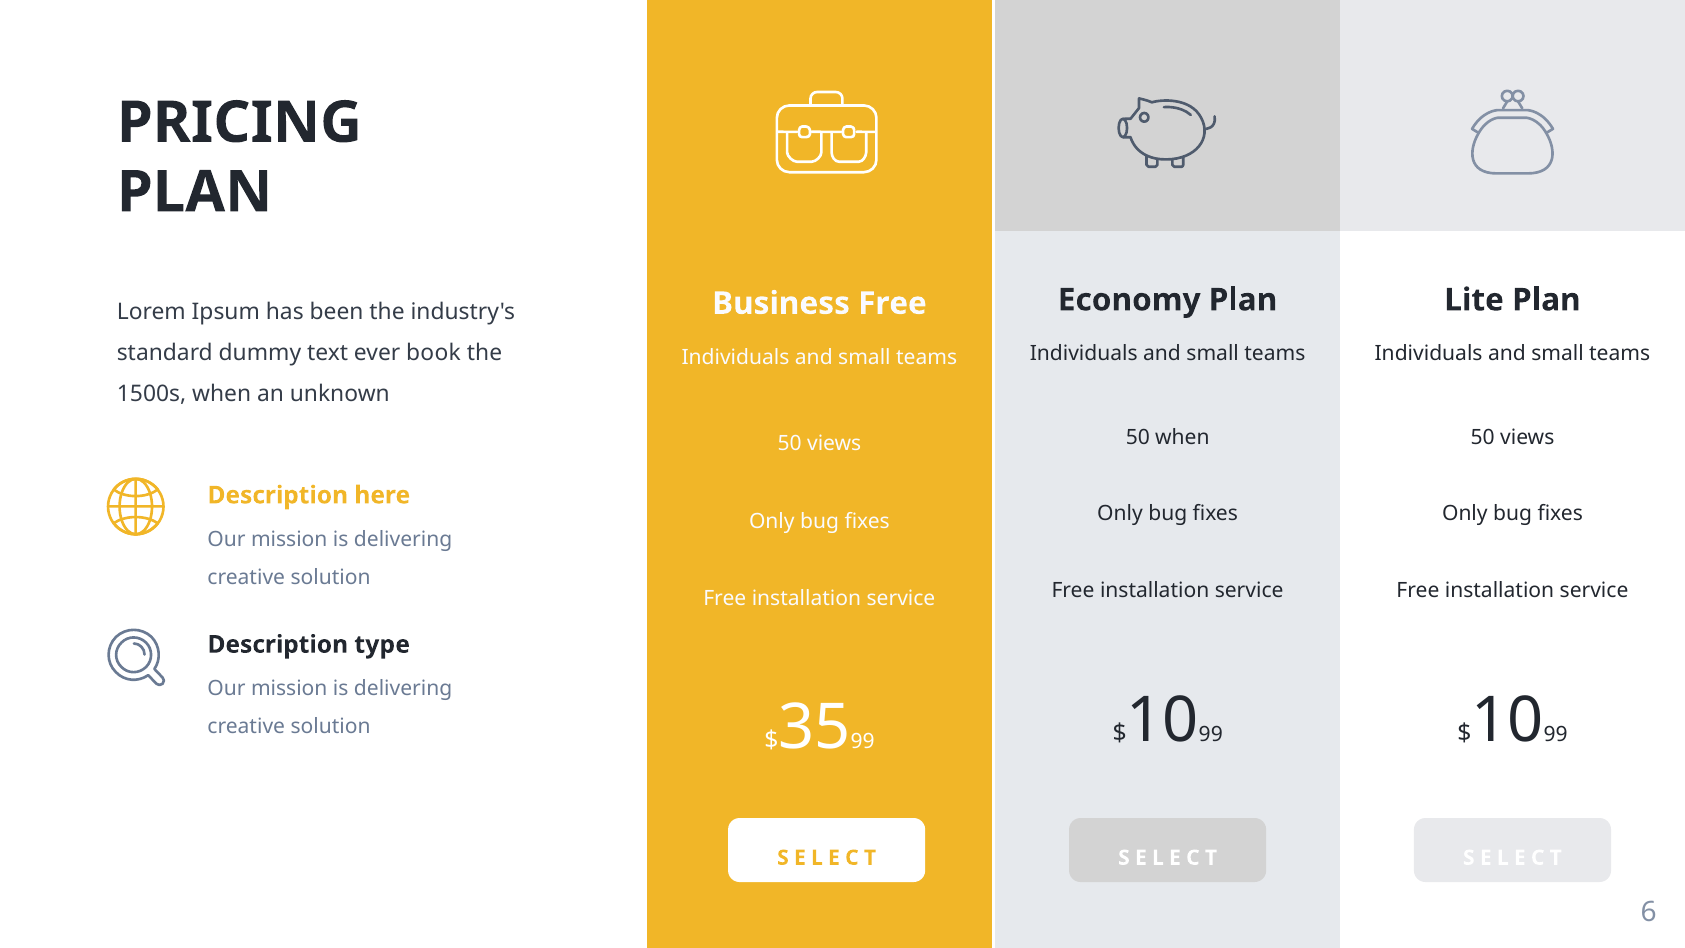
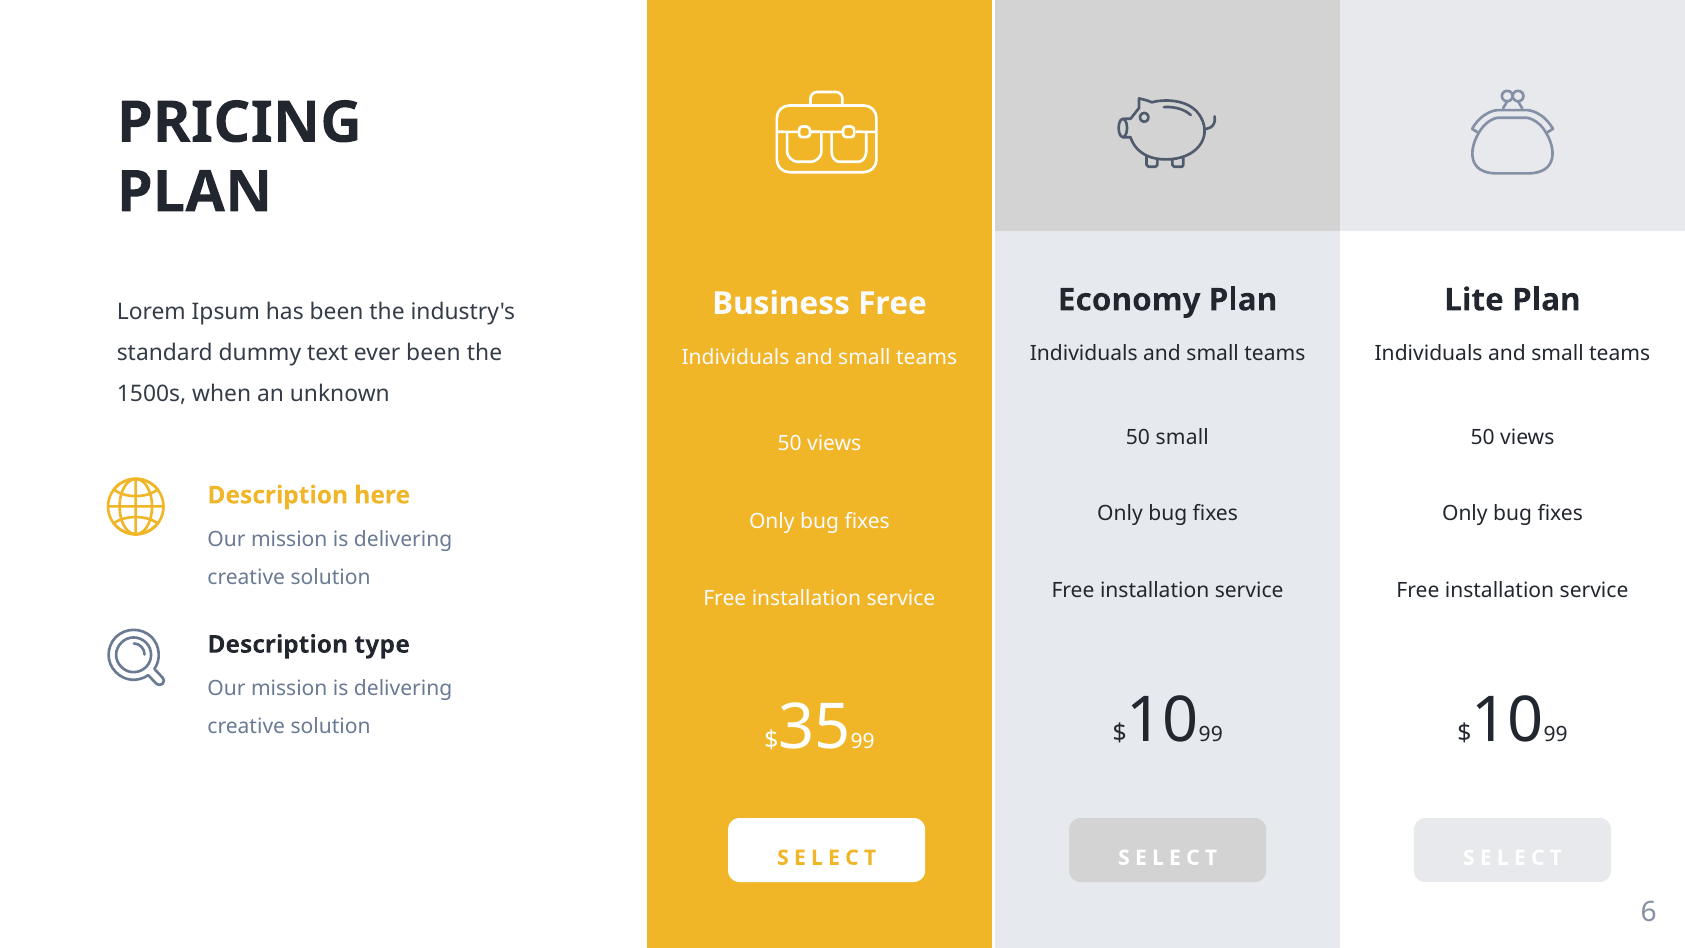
ever book: book -> been
50 when: when -> small
